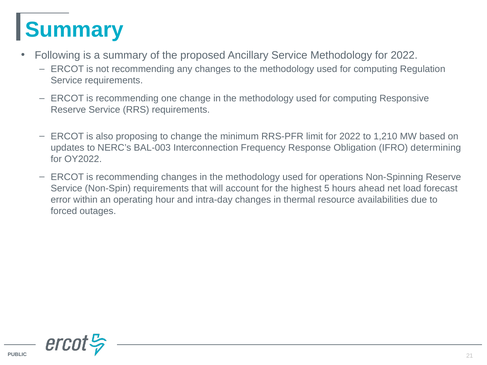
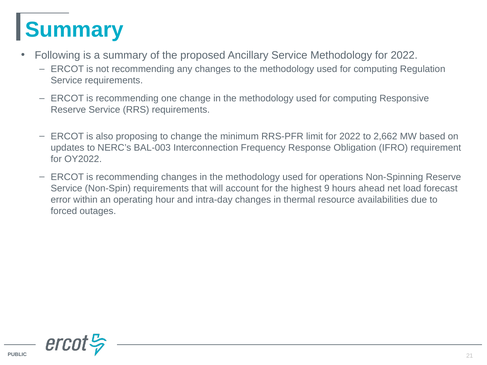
1,210: 1,210 -> 2,662
determining: determining -> requirement
5: 5 -> 9
